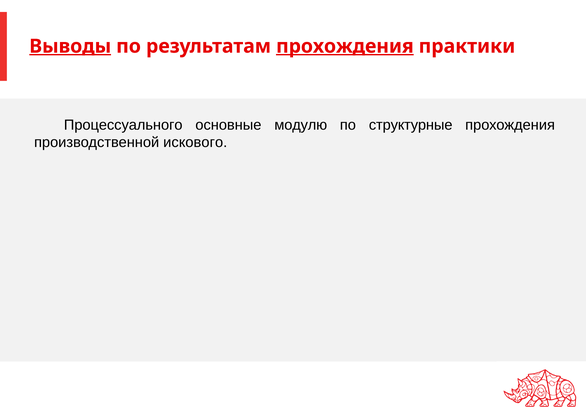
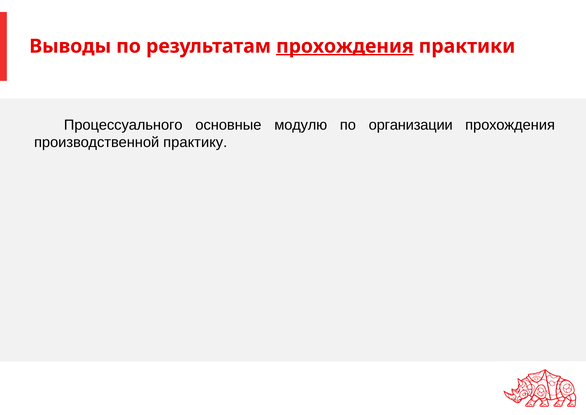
Выводы underline: present -> none
структурные: структурные -> организации
искового: искового -> практику
